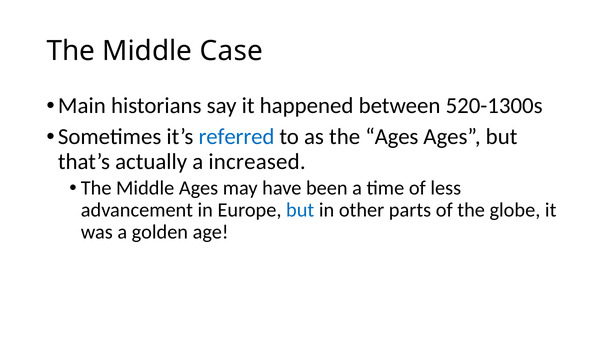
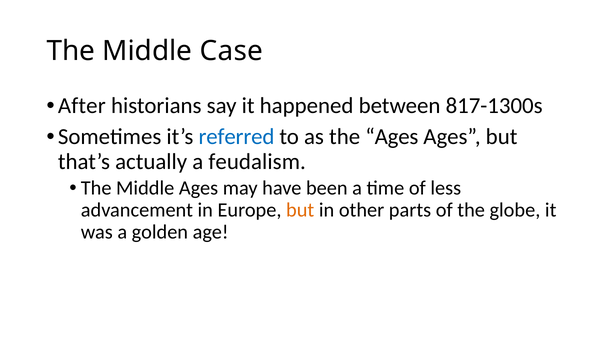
Main: Main -> After
520-1300s: 520-1300s -> 817-1300s
increased: increased -> feudalism
but at (300, 210) colour: blue -> orange
